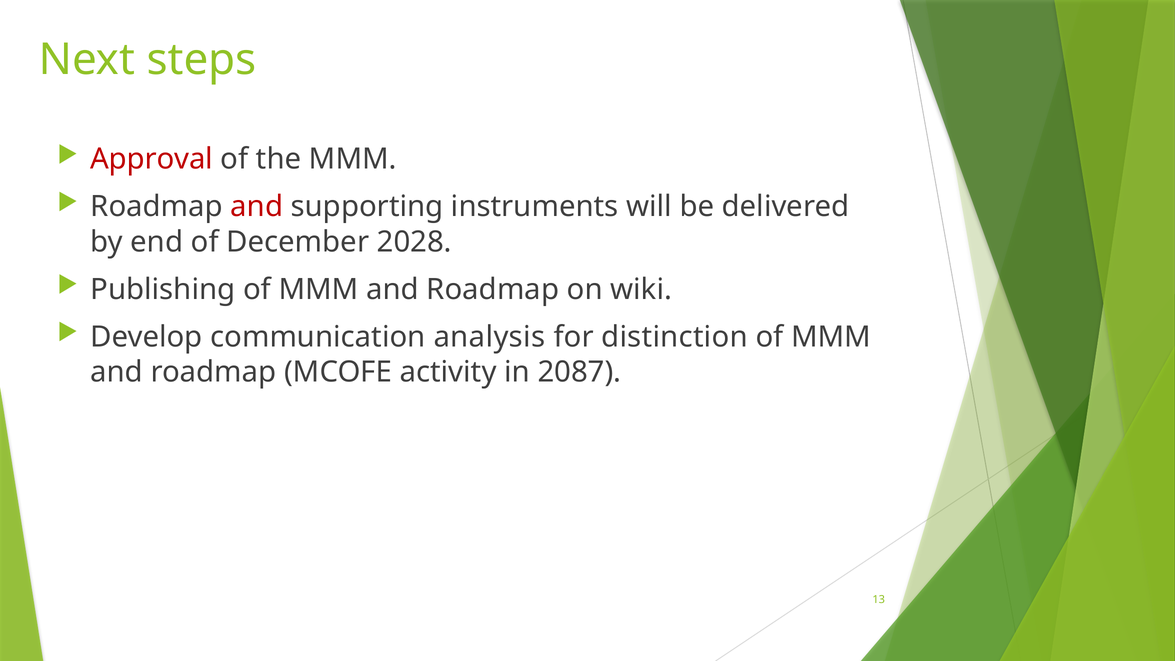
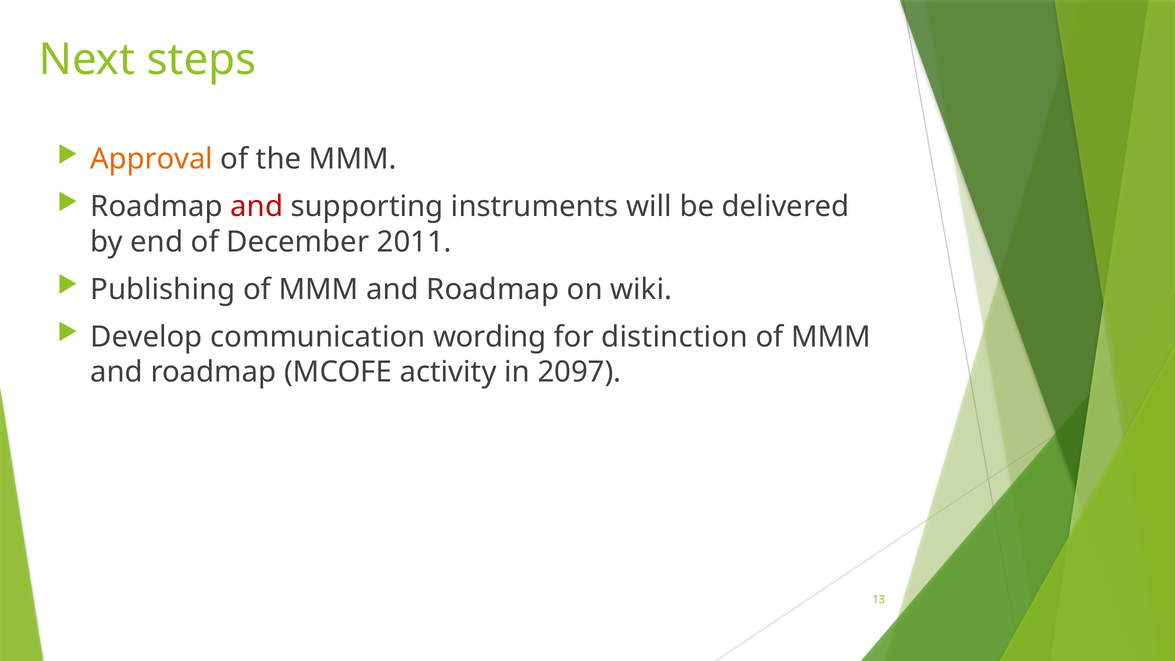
Approval colour: red -> orange
2028: 2028 -> 2011
analysis: analysis -> wording
2087: 2087 -> 2097
